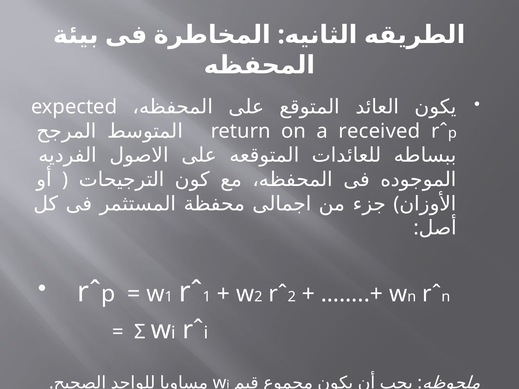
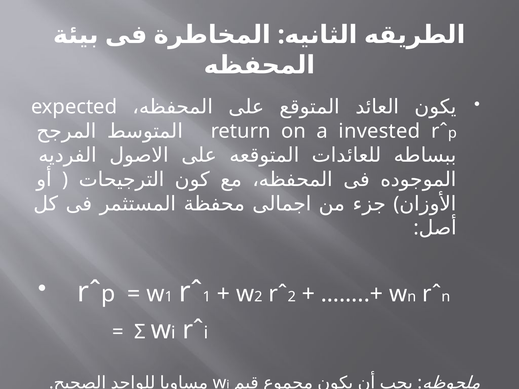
received: received -> invested
